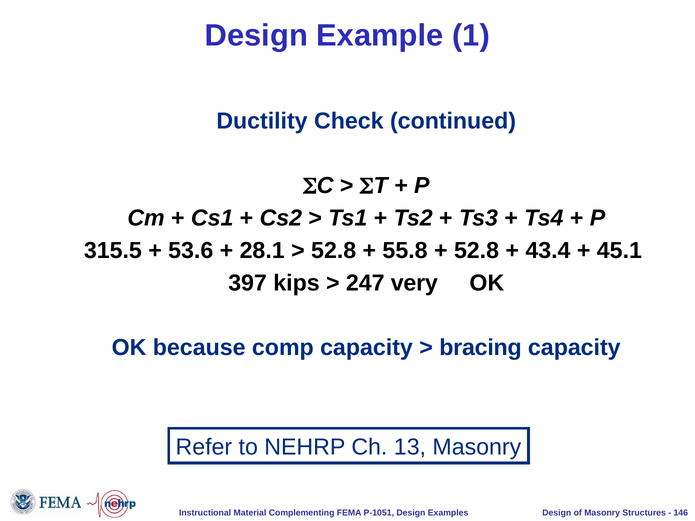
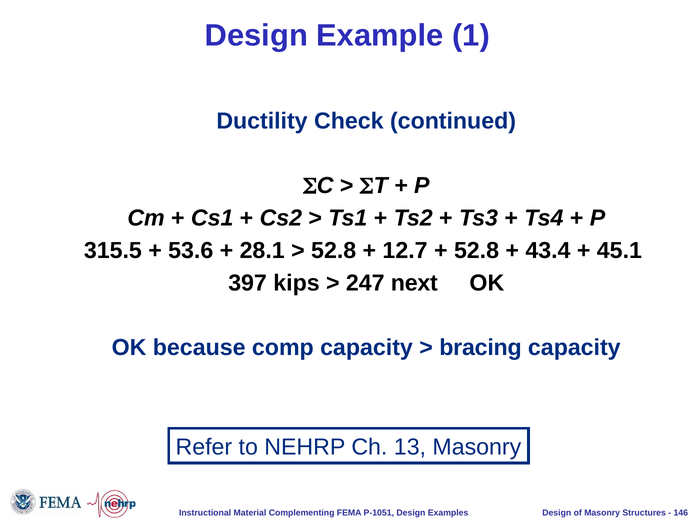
55.8: 55.8 -> 12.7
very: very -> next
